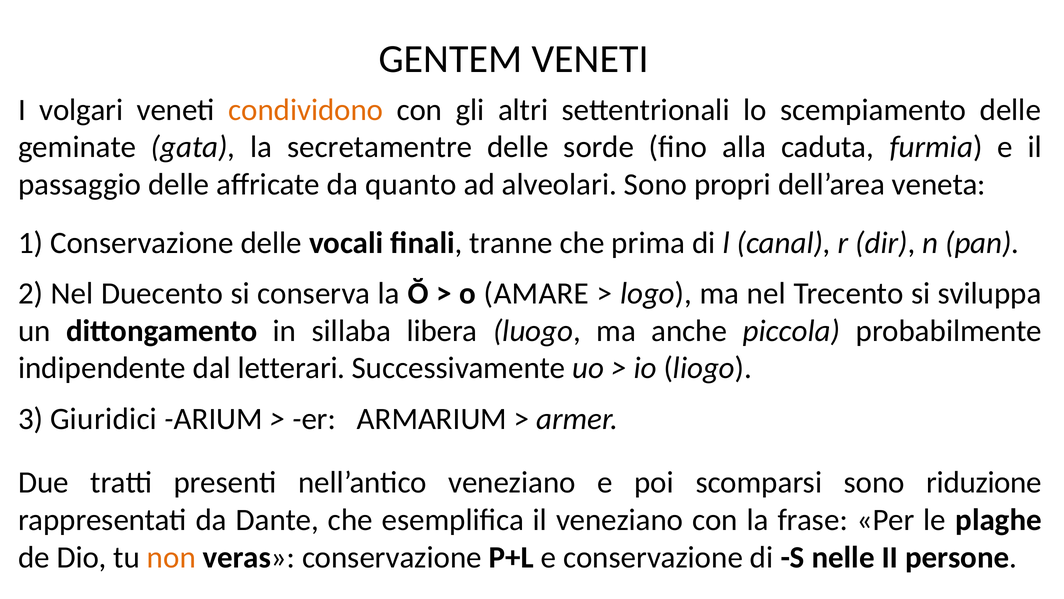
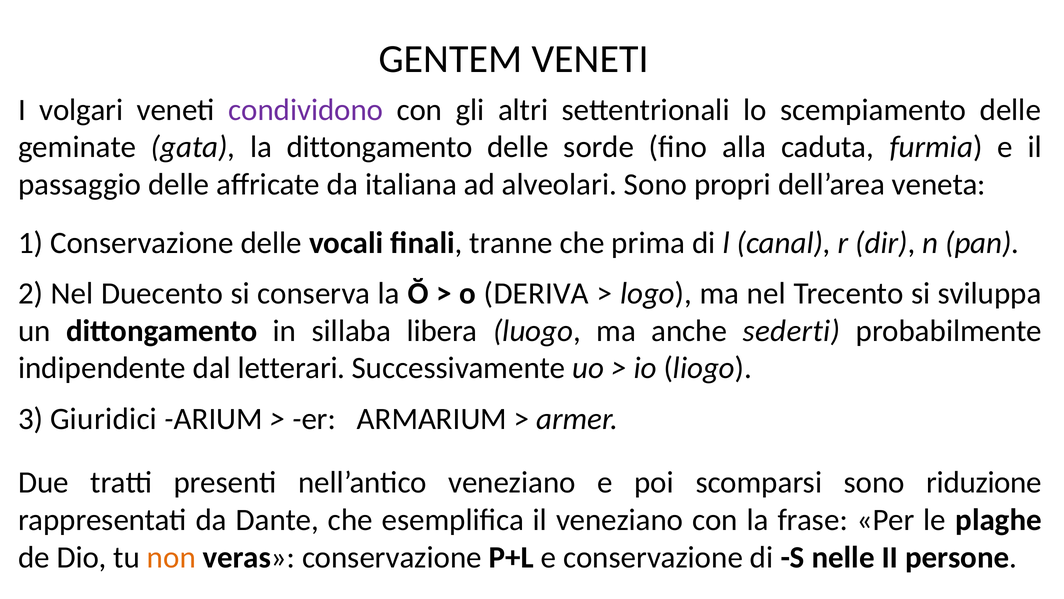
condividono colour: orange -> purple
la secretamentre: secretamentre -> dittongamento
quanto: quanto -> italiana
AMARE: AMARE -> DERIVA
piccola: piccola -> sederti
